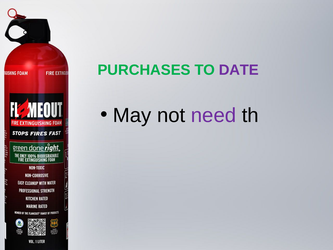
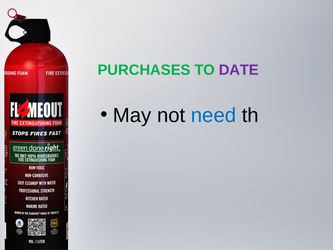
need colour: purple -> blue
